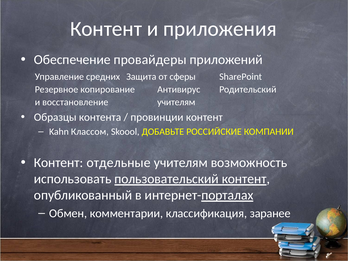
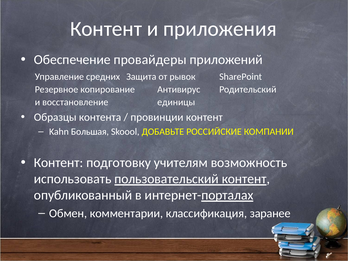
сферы: сферы -> рывок
восстановление учителям: учителям -> единицы
Классом: Классом -> Большая
отдельные: отдельные -> подготовку
